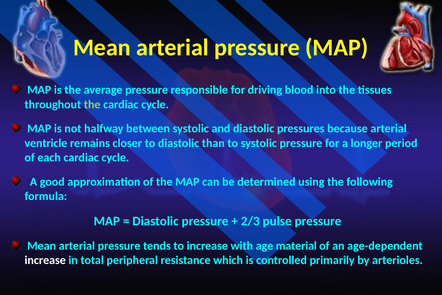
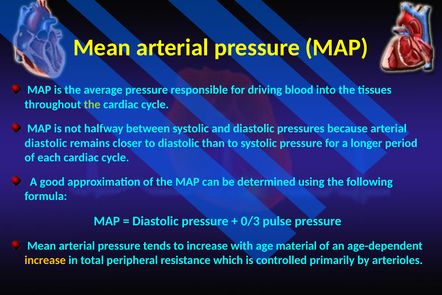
ventricle at (46, 143): ventricle -> diastolic
2/3: 2/3 -> 0/3
increase at (45, 260) colour: white -> yellow
